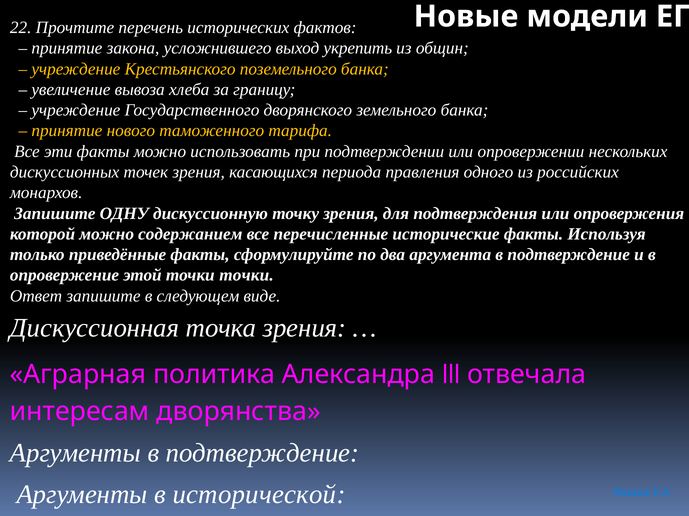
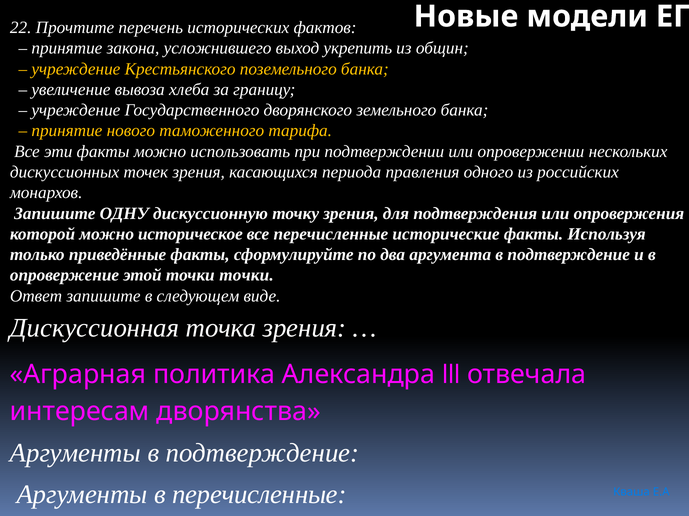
содержанием: содержанием -> историческое
в исторической: исторической -> перечисленные
